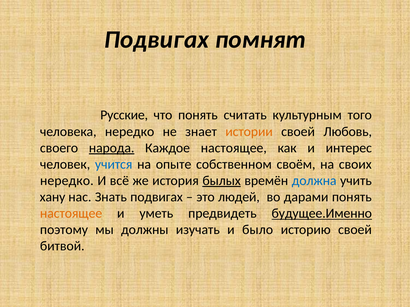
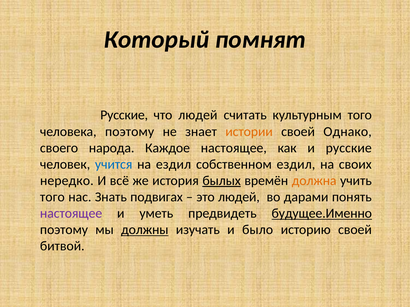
Подвигах at (157, 40): Подвигах -> Который
что понять: понять -> людей
человека нередко: нередко -> поэтому
Любовь: Любовь -> Однако
народа underline: present -> none
и интерес: интерес -> русские
на опыте: опыте -> ездил
собственном своём: своём -> ездил
должна colour: blue -> orange
хану at (53, 197): хану -> того
настоящее at (71, 214) colour: orange -> purple
должны underline: none -> present
